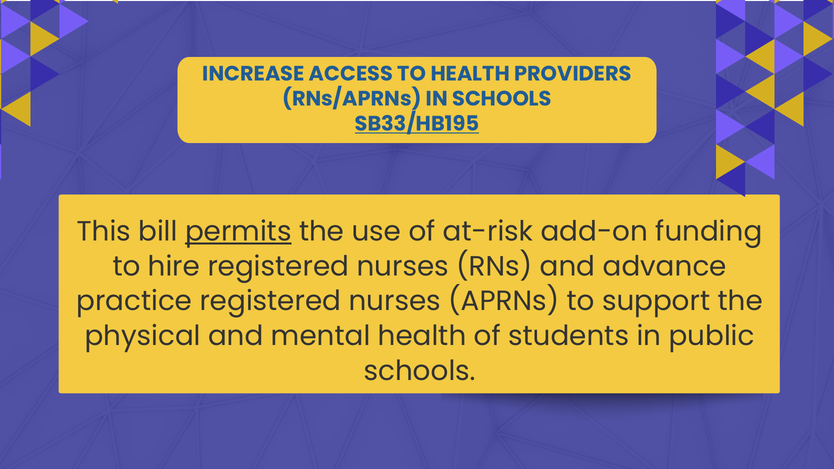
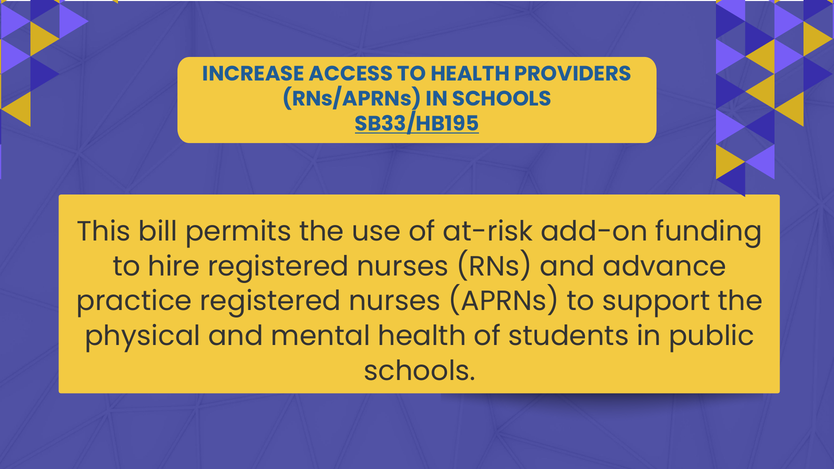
permits underline: present -> none
